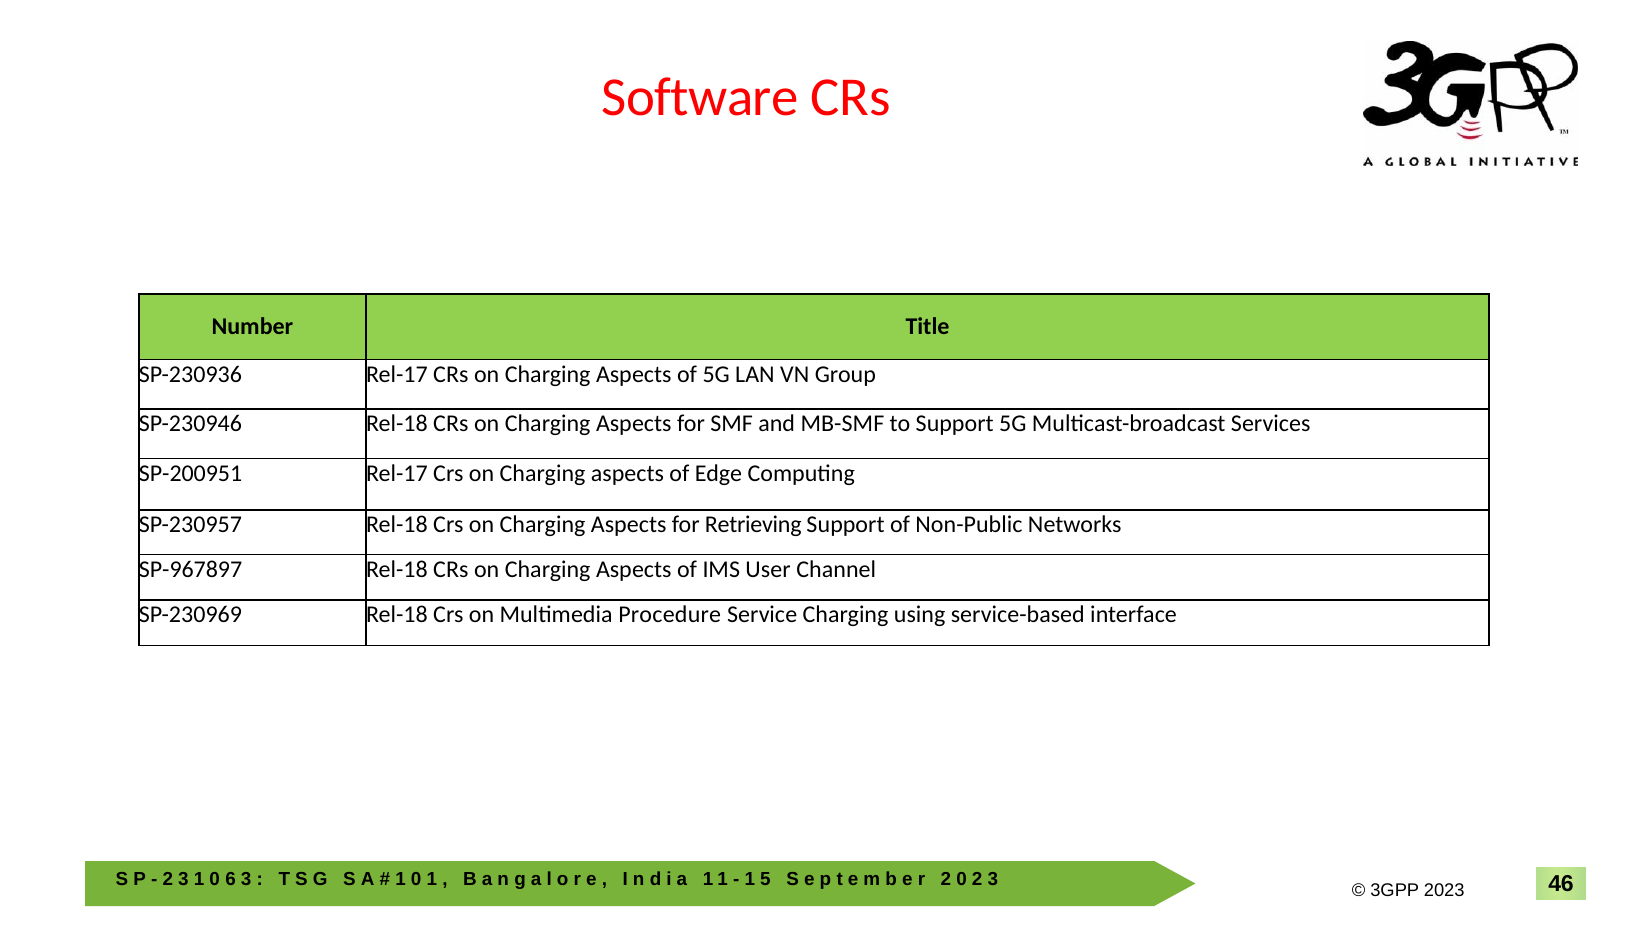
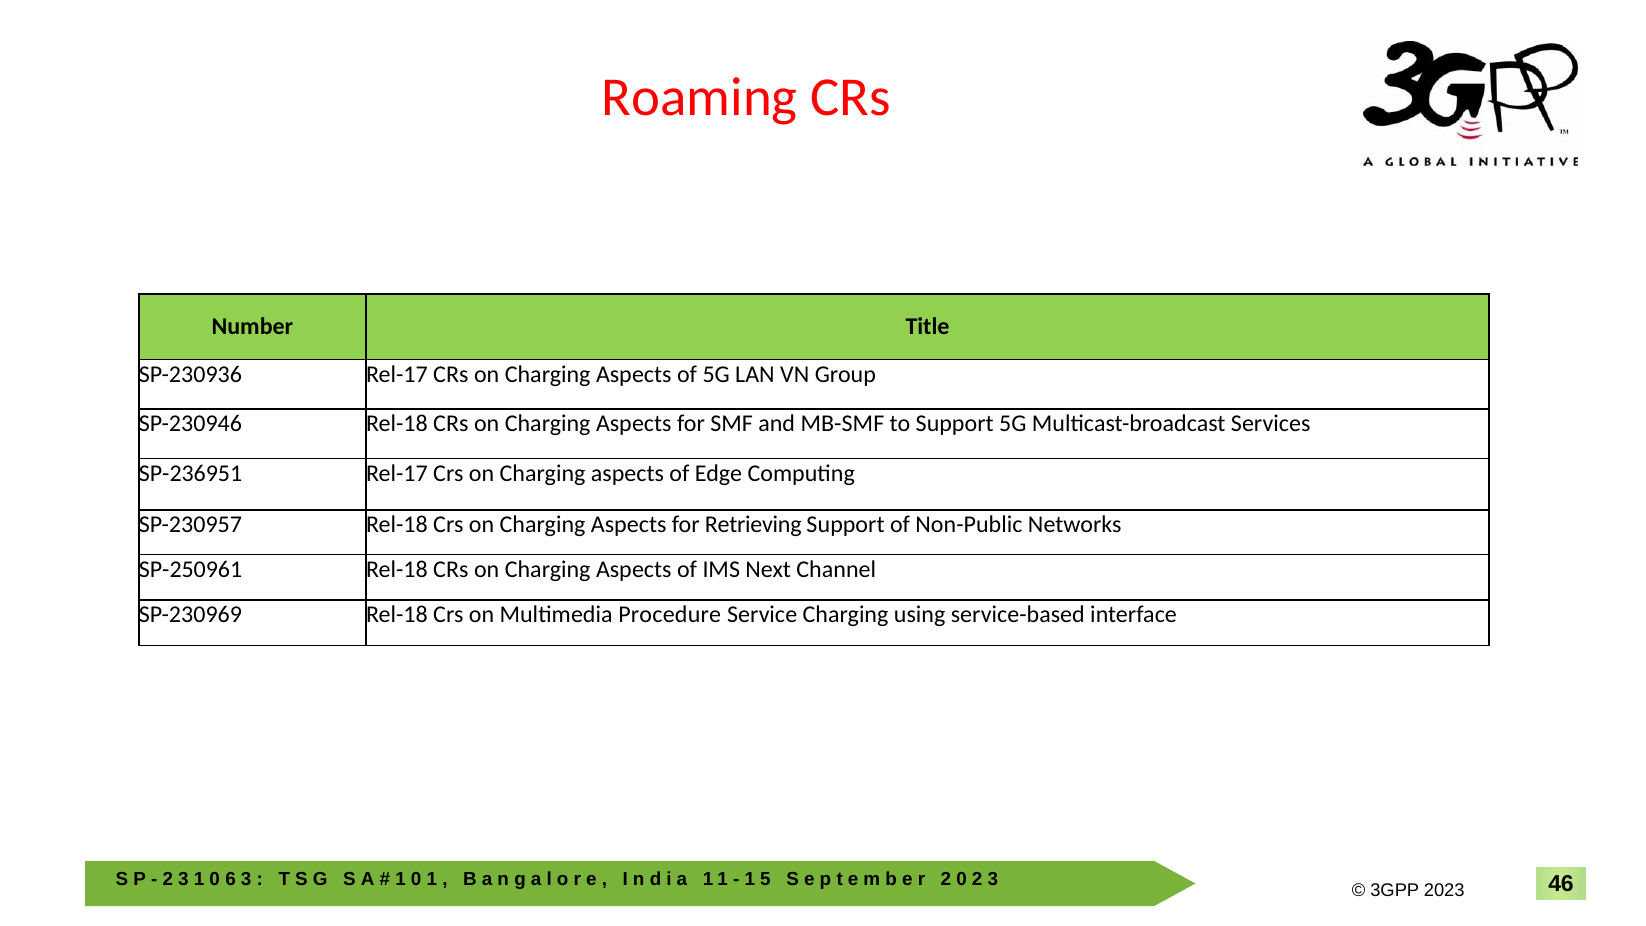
Software: Software -> Roaming
SP-200951: SP-200951 -> SP-236951
SP-967897: SP-967897 -> SP-250961
User: User -> Next
